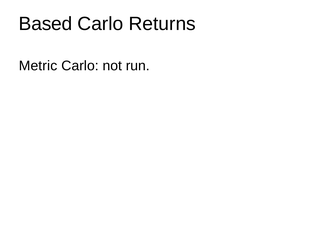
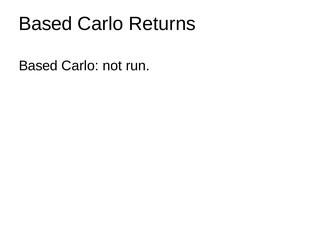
Metric at (38, 66): Metric -> Based
